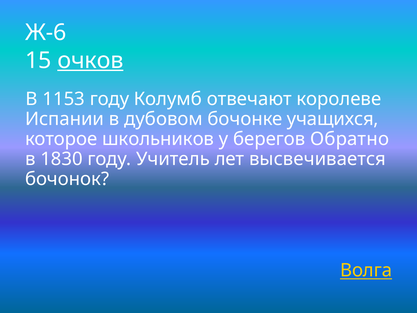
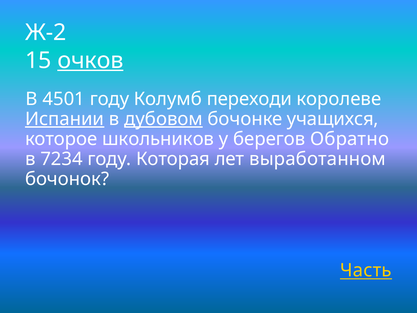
Ж-6: Ж-6 -> Ж-2
1153: 1153 -> 4501
отвечают: отвечают -> переходи
Испании underline: none -> present
дубовом underline: none -> present
1830: 1830 -> 7234
Учитель: Учитель -> Которая
высвечивается: высвечивается -> выработанном
Волга: Волга -> Часть
